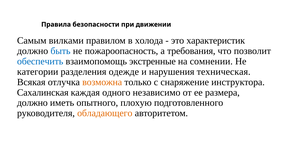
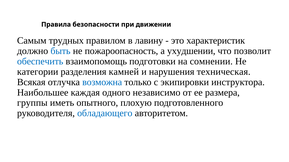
вилками: вилками -> трудных
холода: холода -> лавину
требования: требования -> ухудшении
экстренные: экстренные -> подготовки
одежде: одежде -> камней
возможна colour: orange -> blue
снаряжение: снаряжение -> экипировки
Сахалинская: Сахалинская -> Наибольшее
должно at (32, 103): должно -> группы
обладающего colour: orange -> blue
